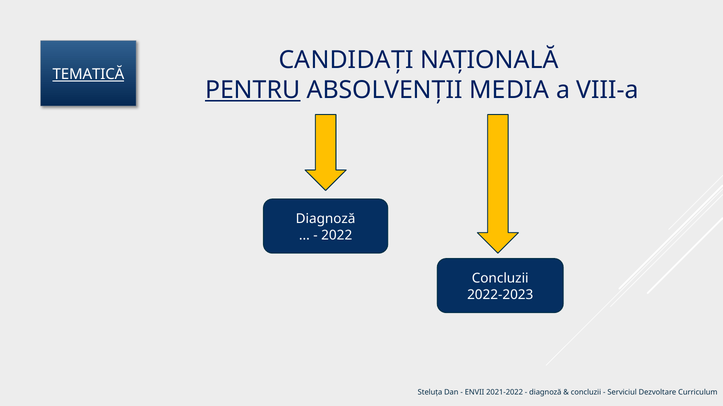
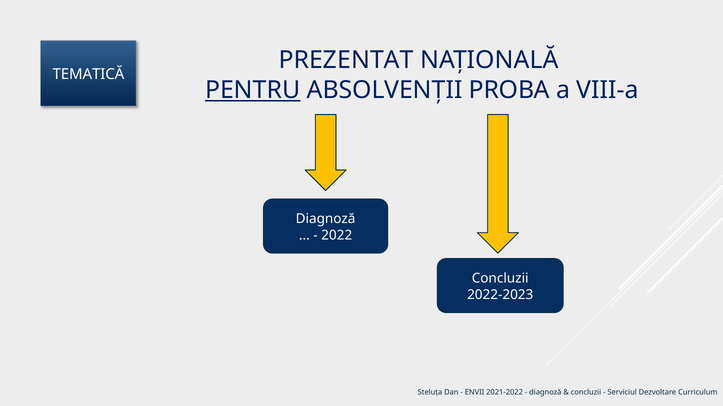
CANDIDAȚI: CANDIDAȚI -> PREZENTAT
TEMATICĂ underline: present -> none
MEDIA: MEDIA -> PROBA
